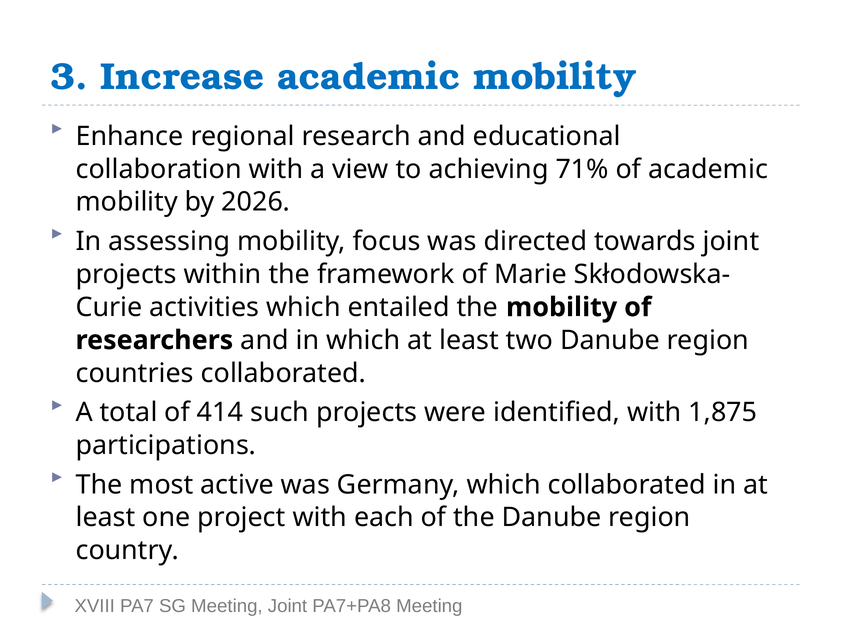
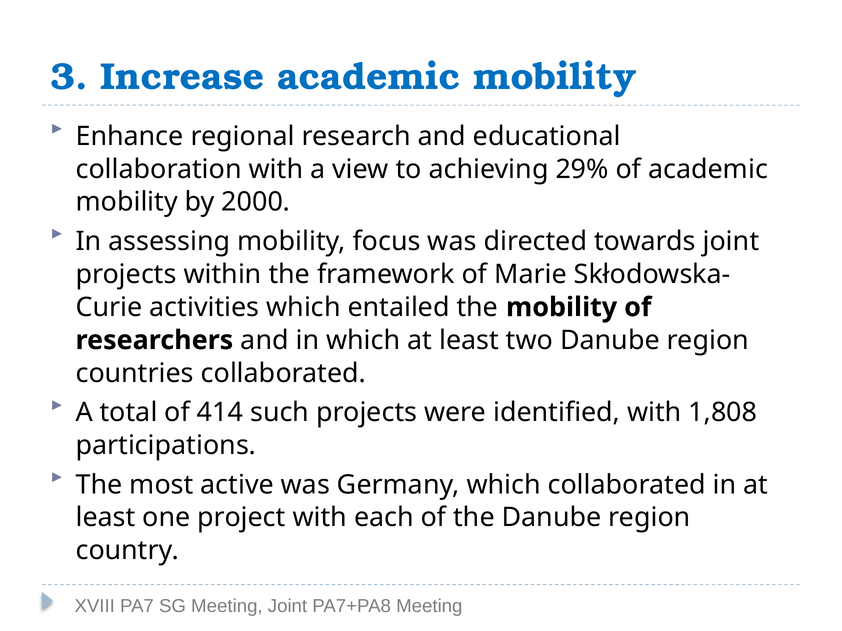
71%: 71% -> 29%
2026: 2026 -> 2000
1,875: 1,875 -> 1,808
